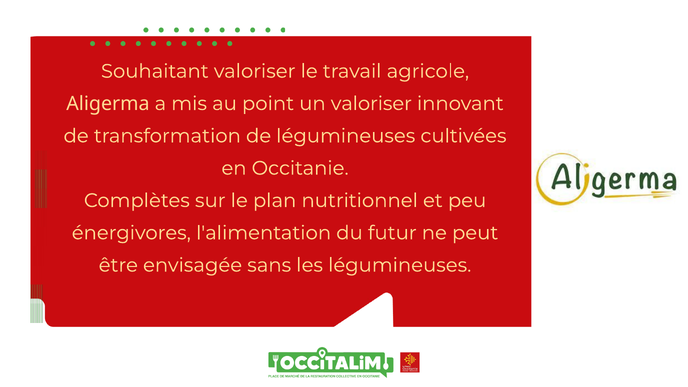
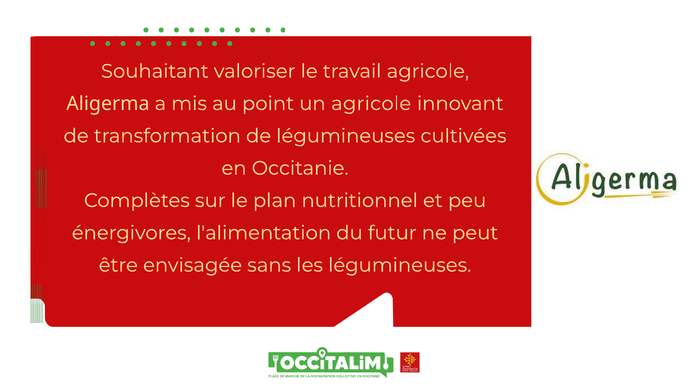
un valoriser: valoriser -> agricole
